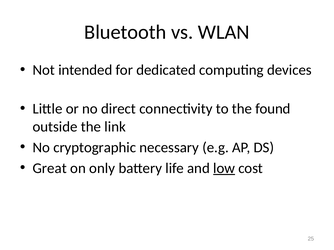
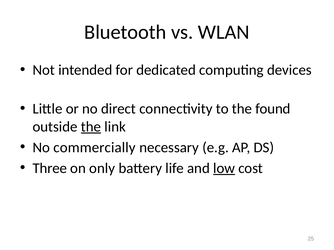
the at (91, 127) underline: none -> present
cryptographic: cryptographic -> commercially
Great: Great -> Three
